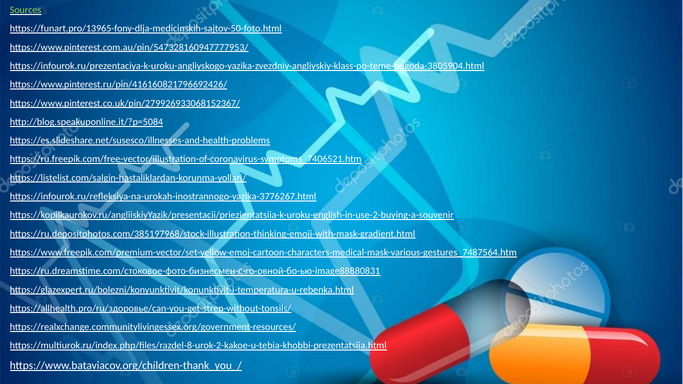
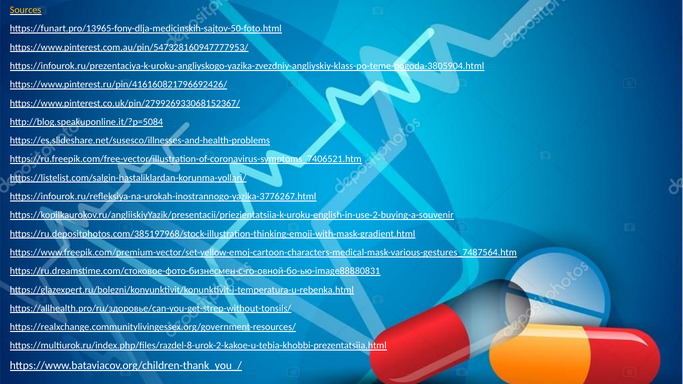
Sources colour: light green -> yellow
